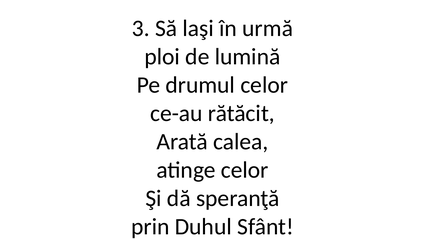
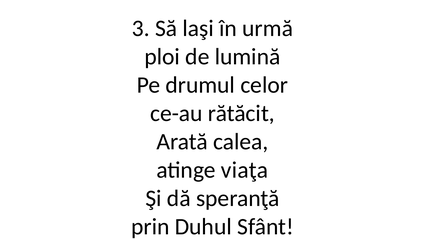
atinge celor: celor -> viaţa
